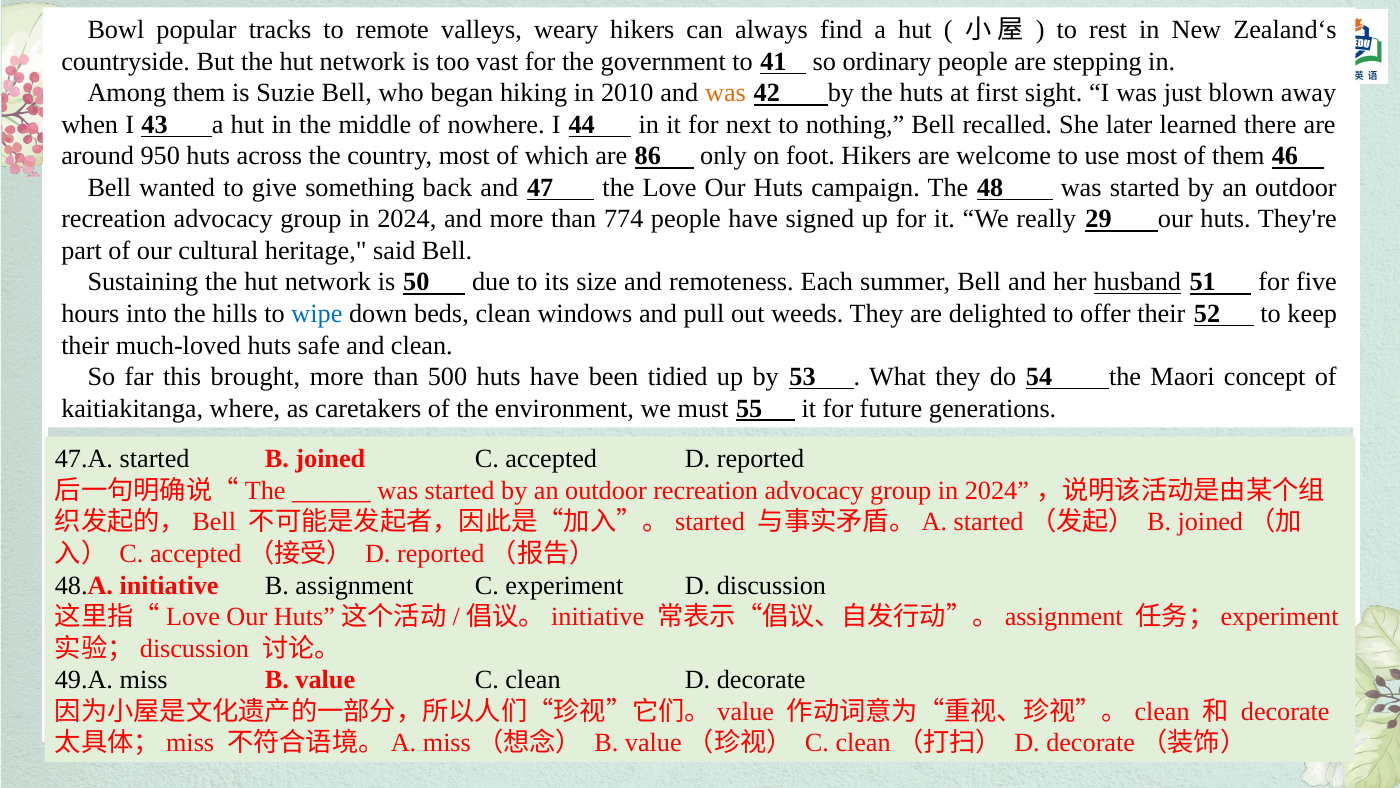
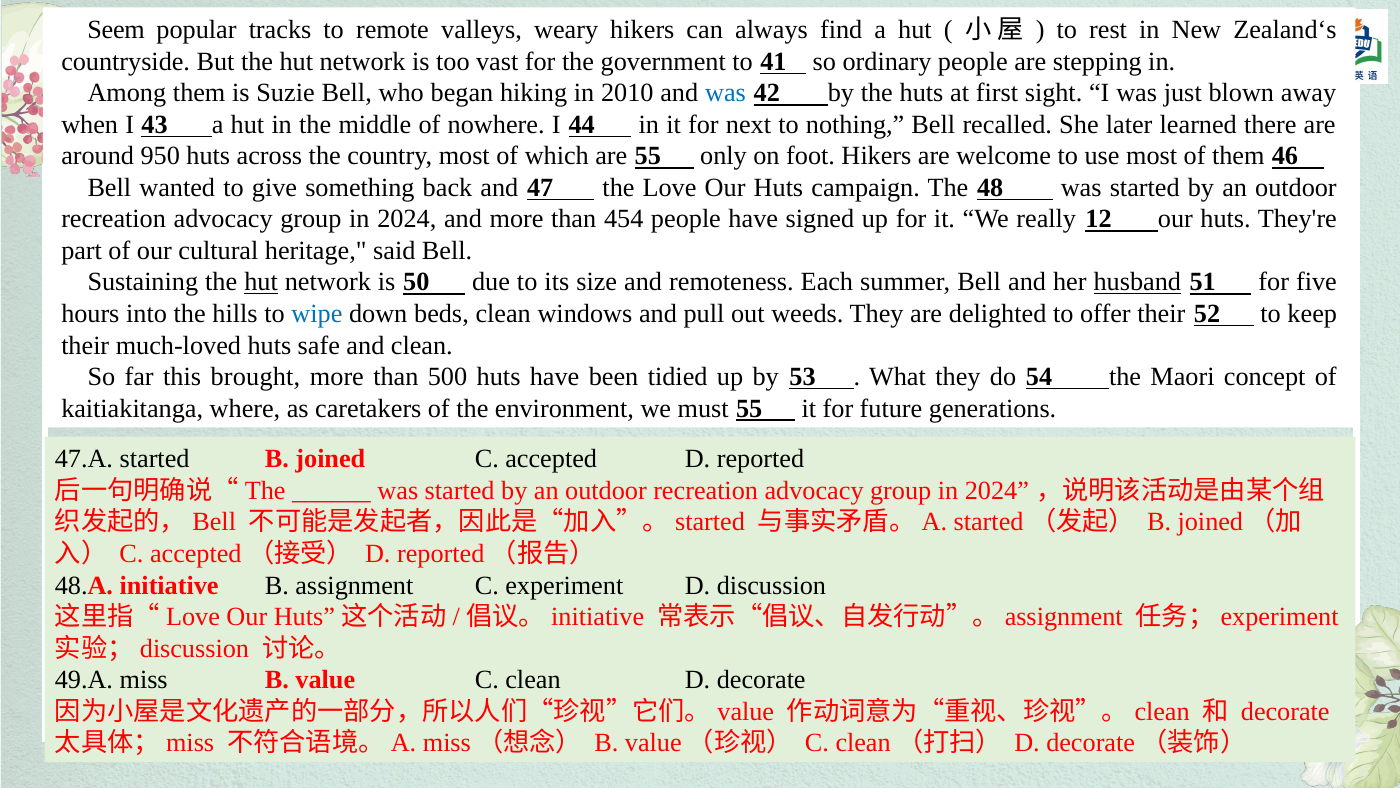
Bowl: Bowl -> Seem
was at (725, 93) colour: orange -> blue
are 86: 86 -> 55
774: 774 -> 454
29: 29 -> 12
hut at (261, 282) underline: none -> present
